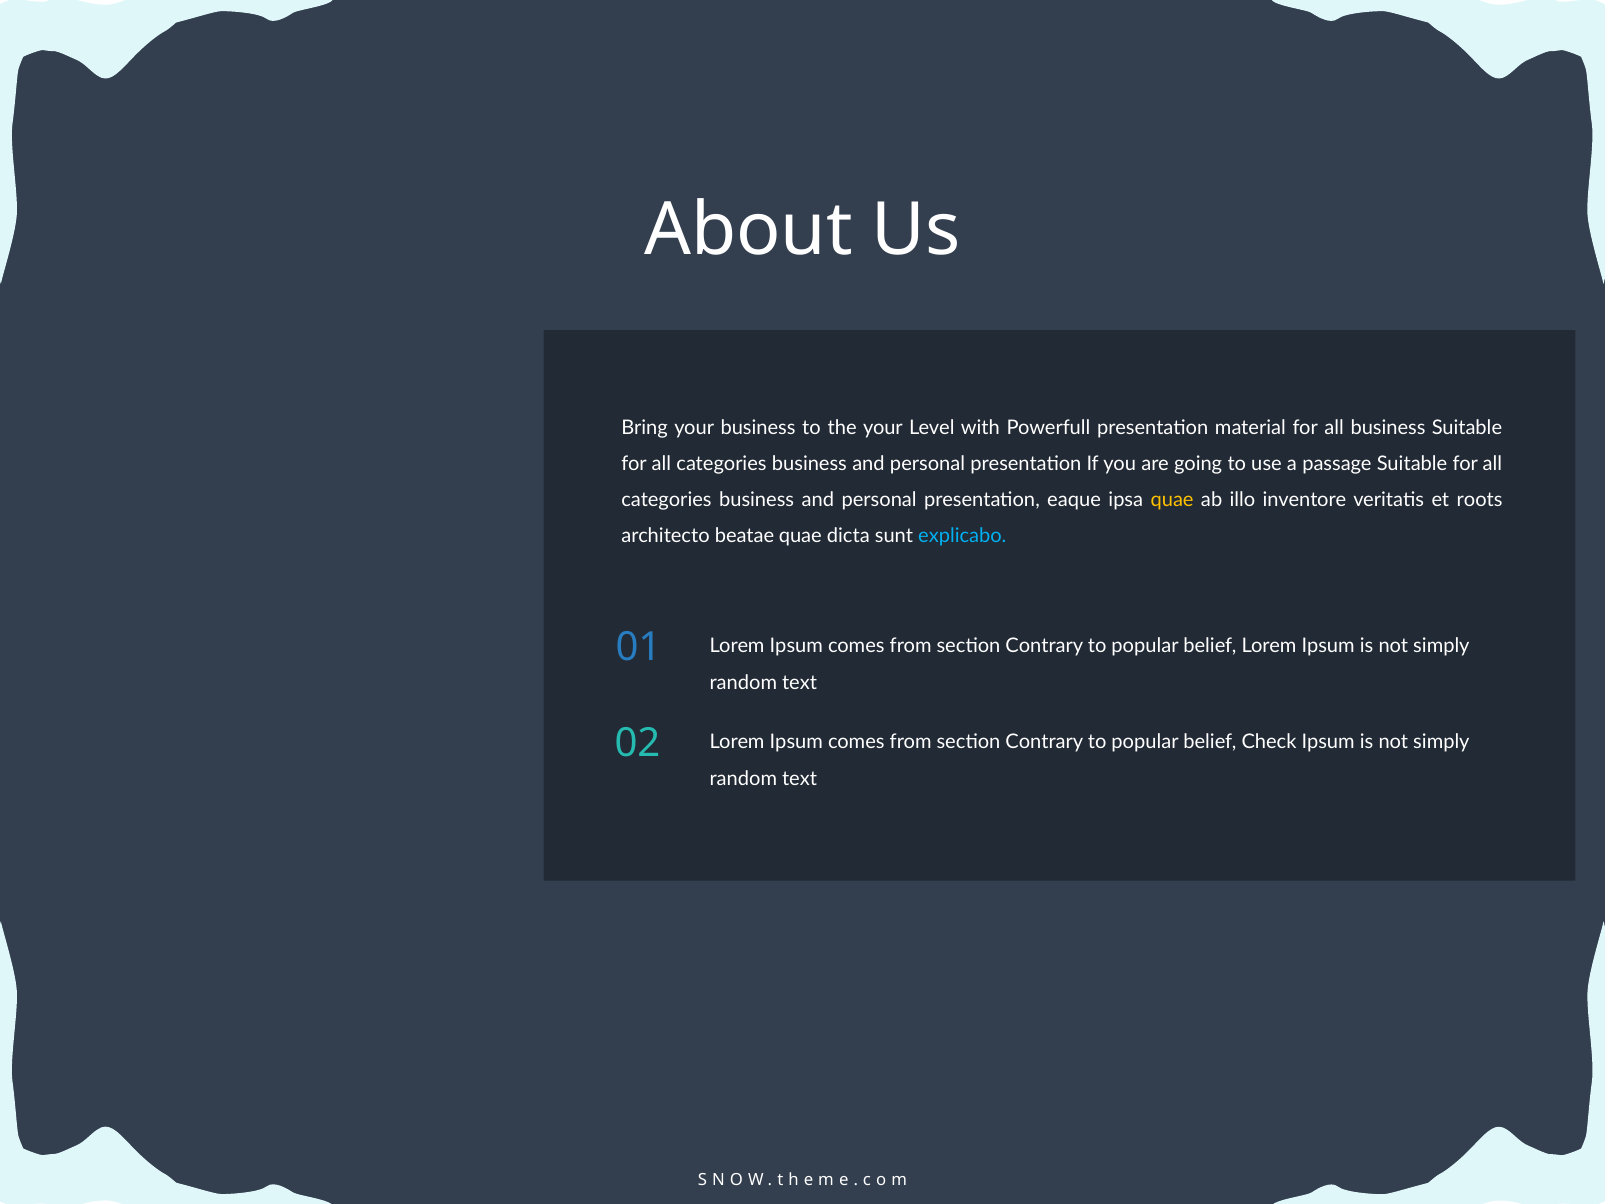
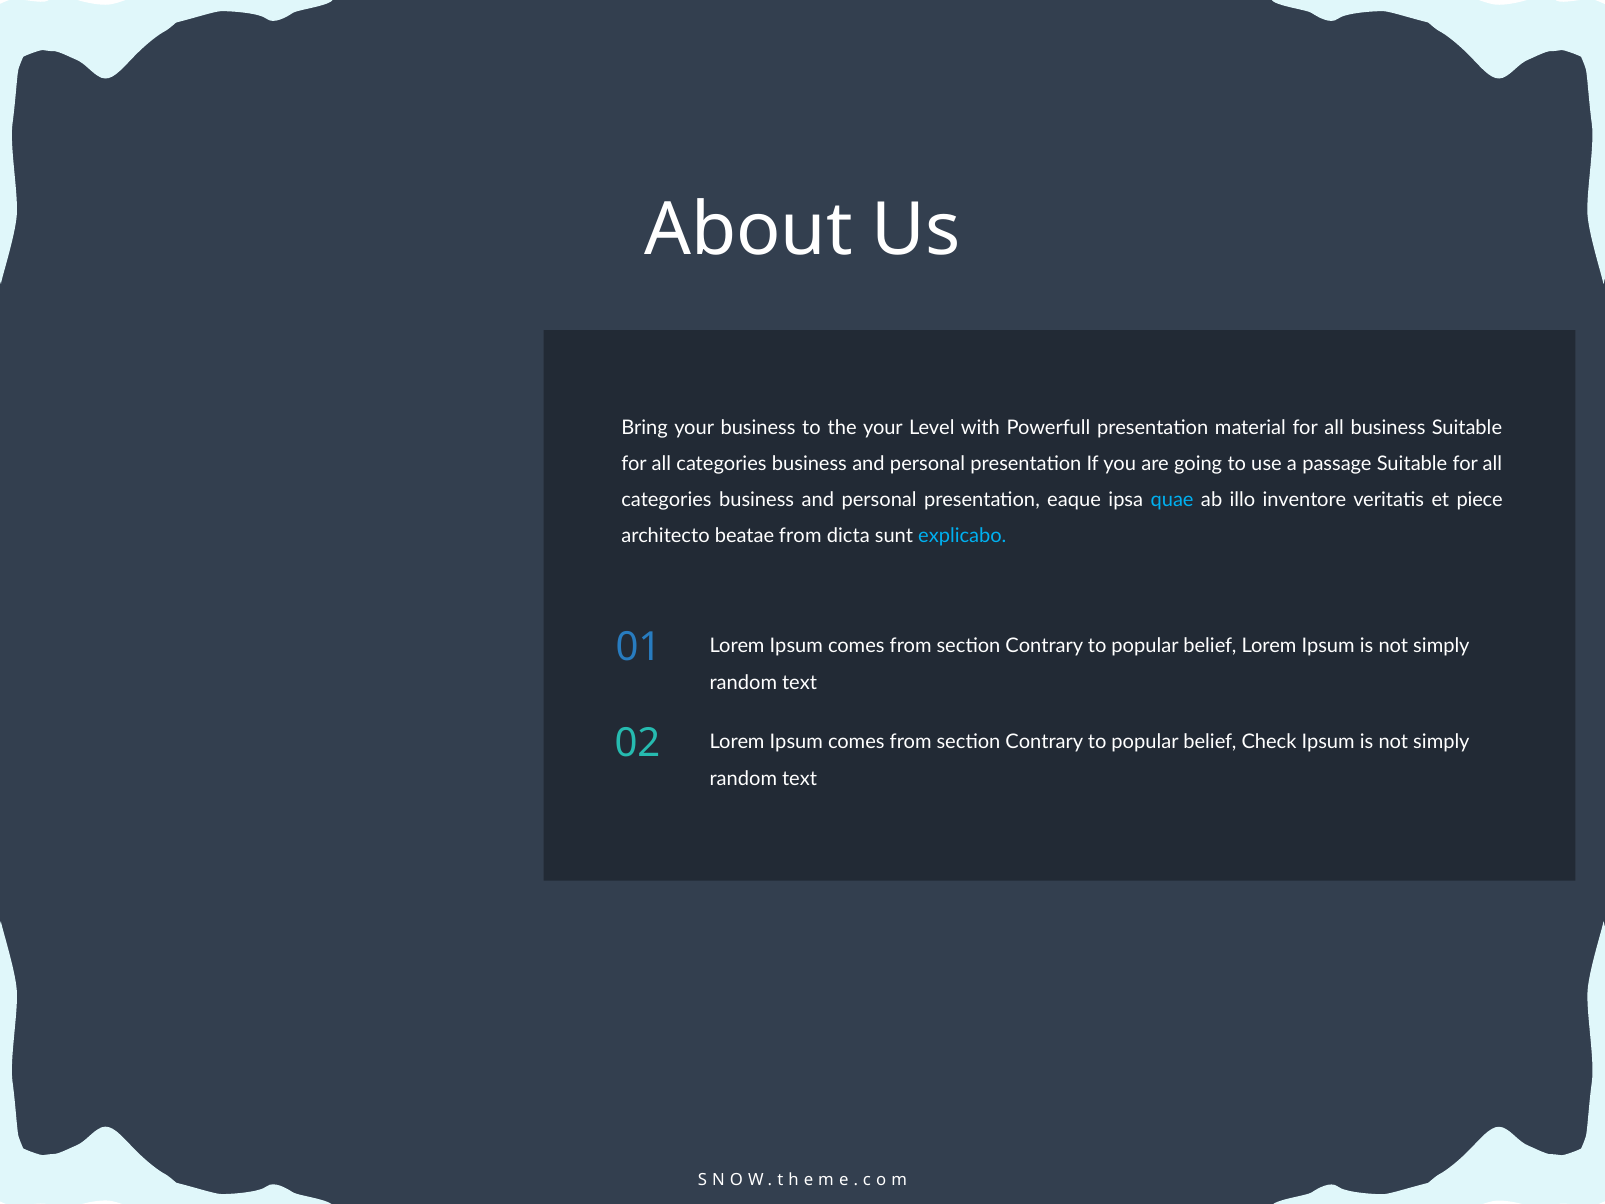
quae at (1172, 500) colour: yellow -> light blue
roots: roots -> piece
beatae quae: quae -> from
